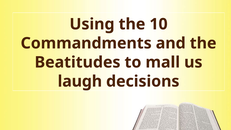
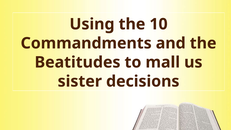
laugh: laugh -> sister
